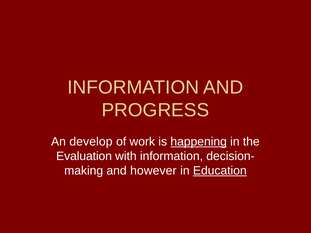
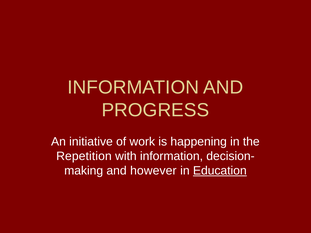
develop: develop -> initiative
happening underline: present -> none
Evaluation: Evaluation -> Repetition
